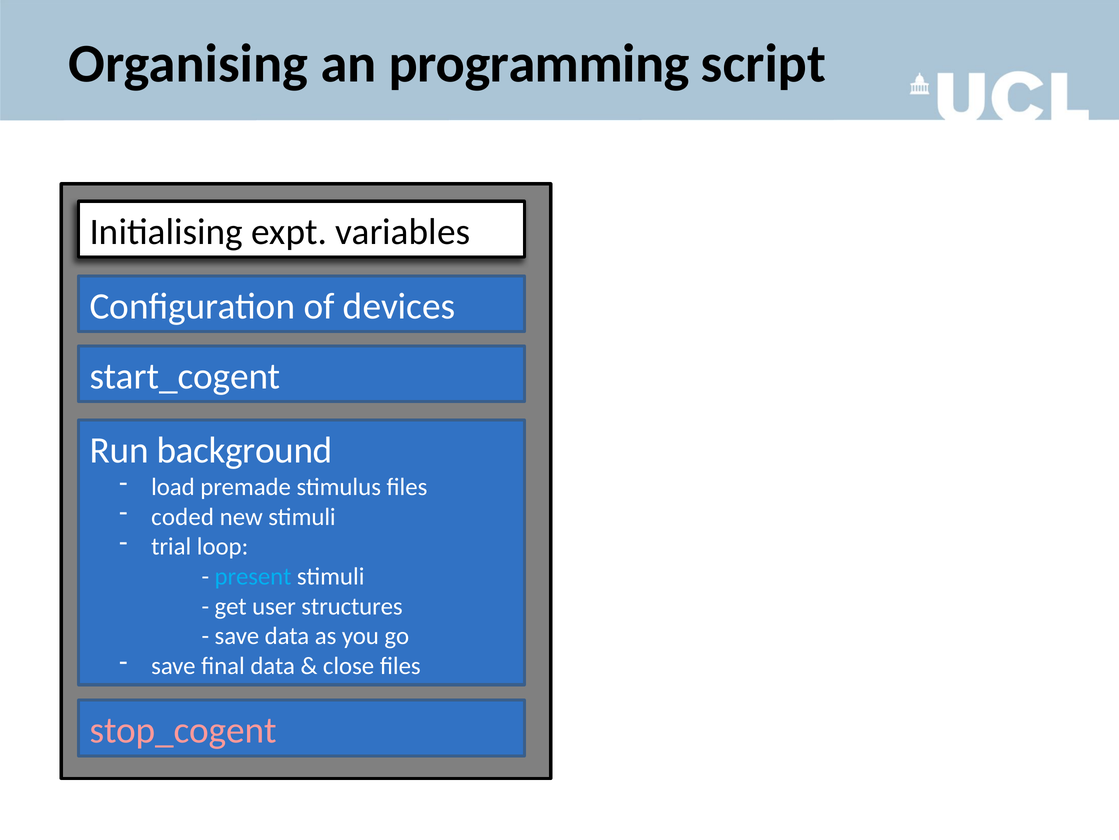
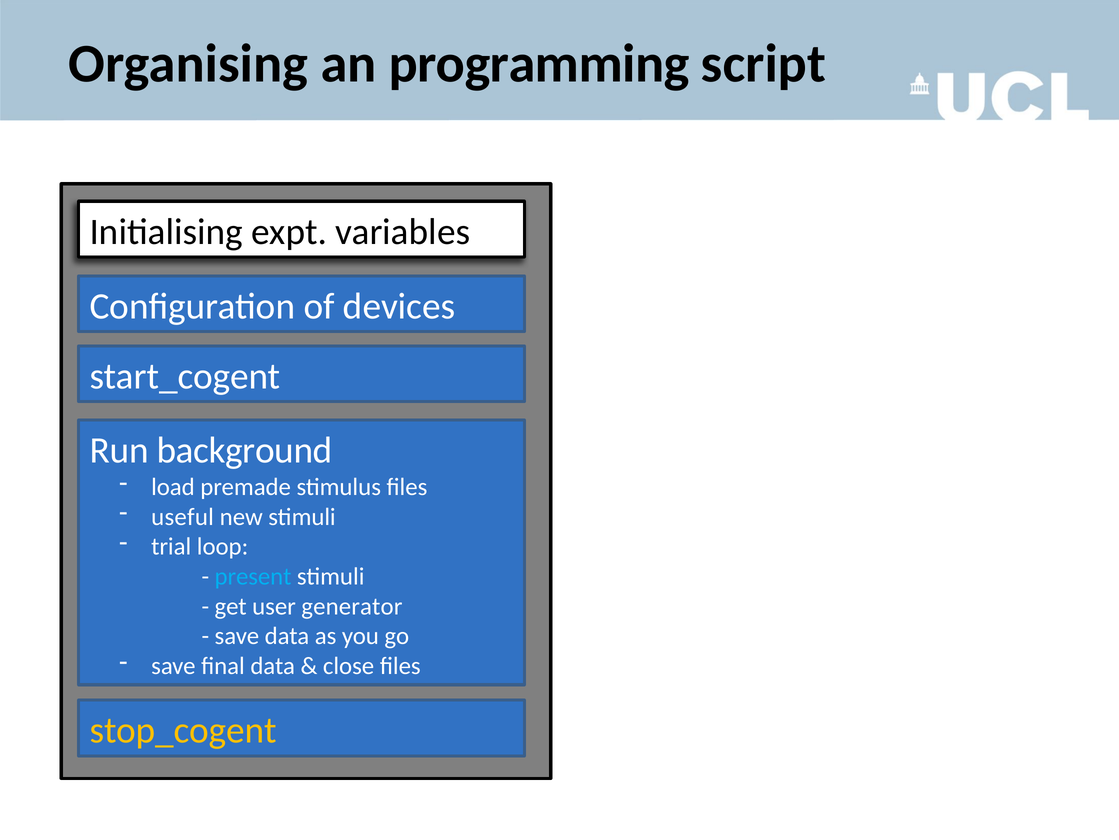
coded: coded -> useful
structures: structures -> generator
stop_cogent colour: pink -> yellow
